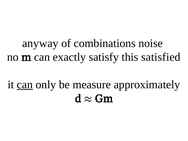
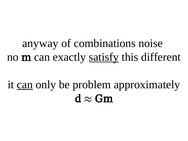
satisfy underline: none -> present
satisfied: satisfied -> different
measure: measure -> problem
